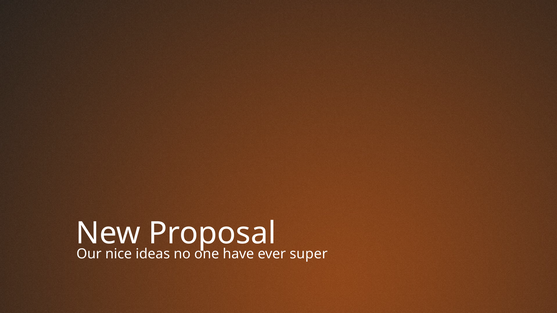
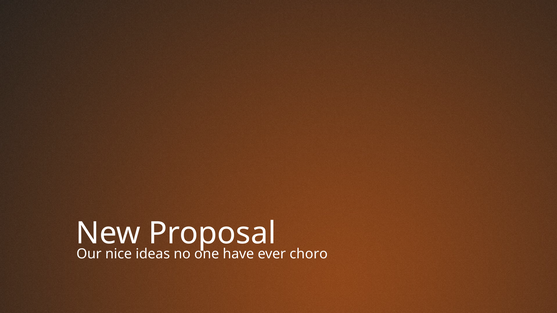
super: super -> choro
